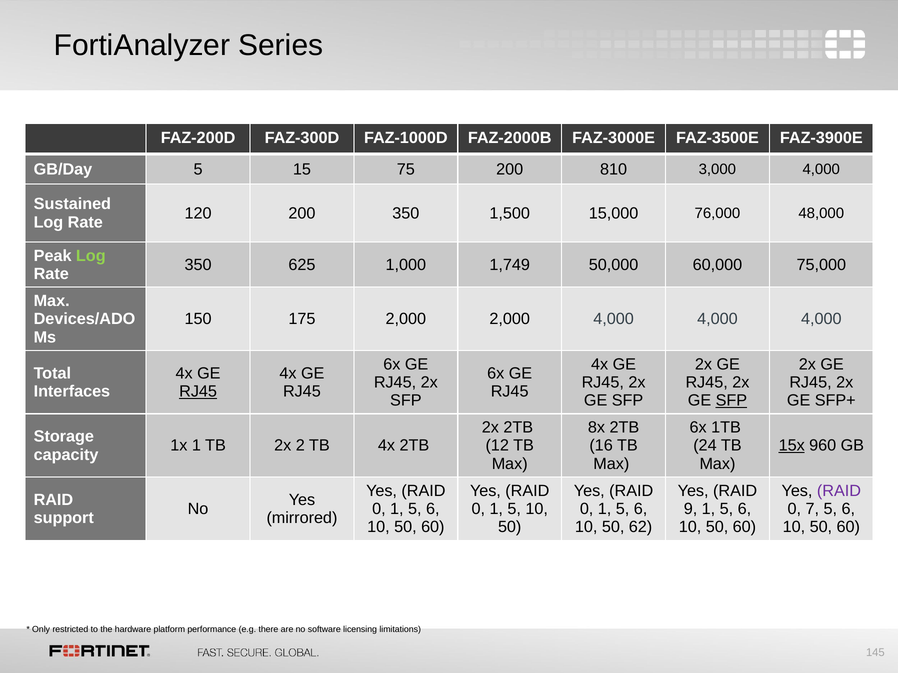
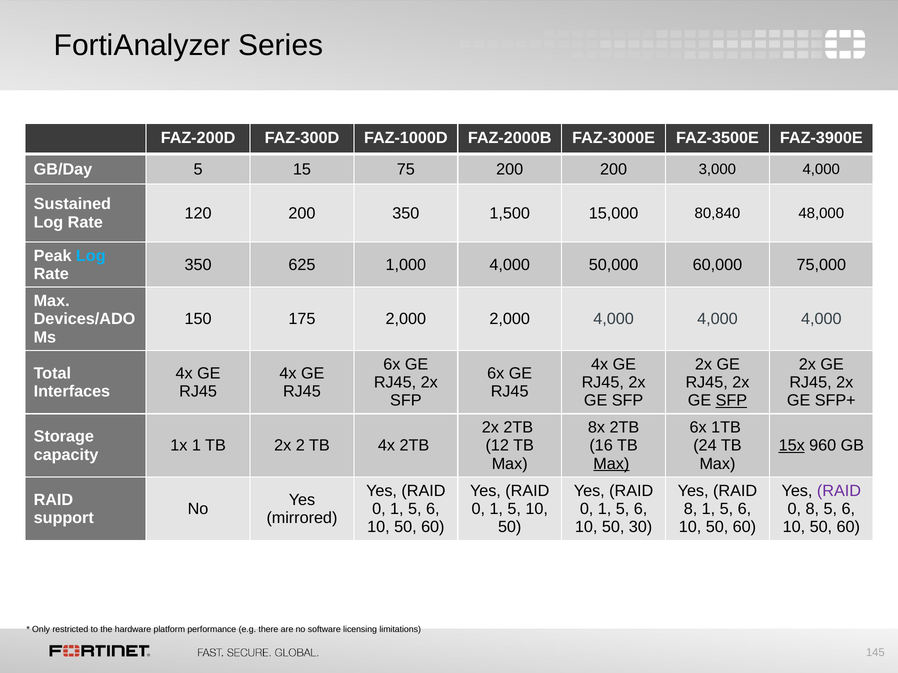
200 810: 810 -> 200
76,000: 76,000 -> 80,840
Log at (91, 256) colour: light green -> light blue
1,000 1,749: 1,749 -> 4,000
RJ45 at (198, 392) underline: present -> none
Max at (611, 464) underline: none -> present
9 at (691, 509): 9 -> 8
0 7: 7 -> 8
62: 62 -> 30
